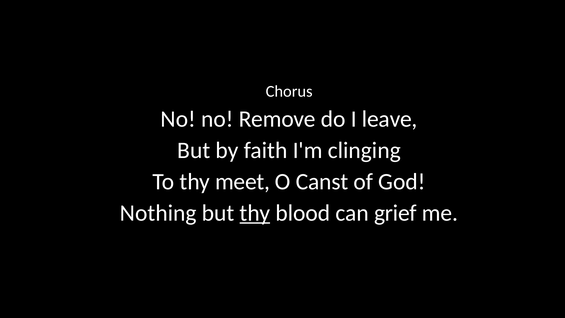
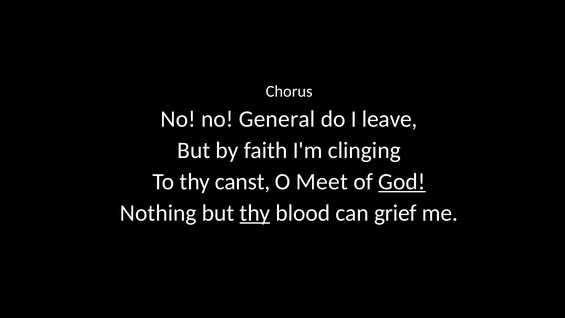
Remove: Remove -> General
meet: meet -> canst
Canst: Canst -> Meet
God underline: none -> present
